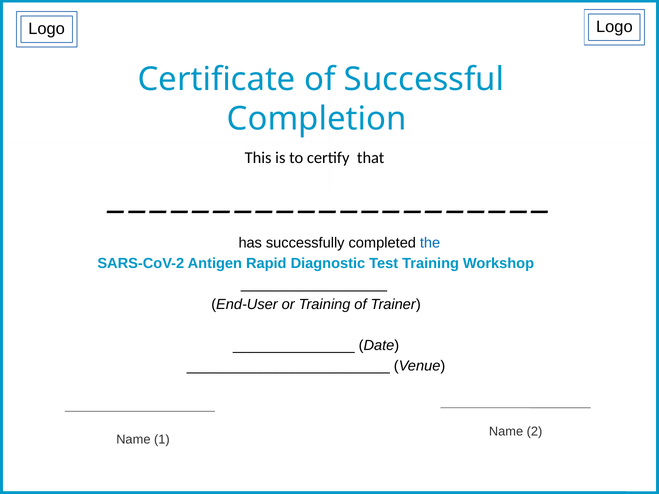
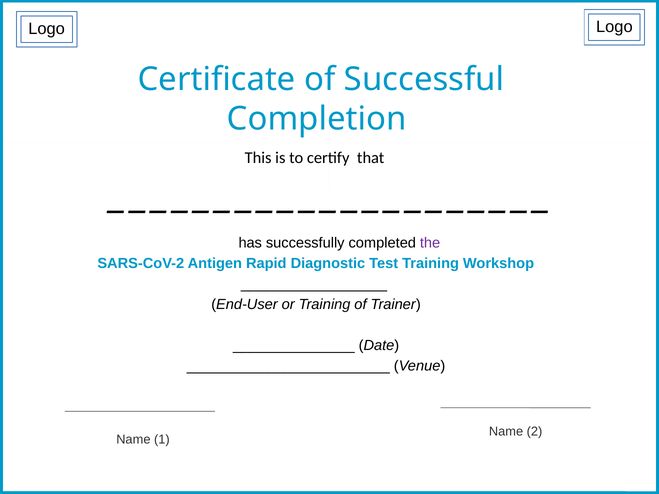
the colour: blue -> purple
